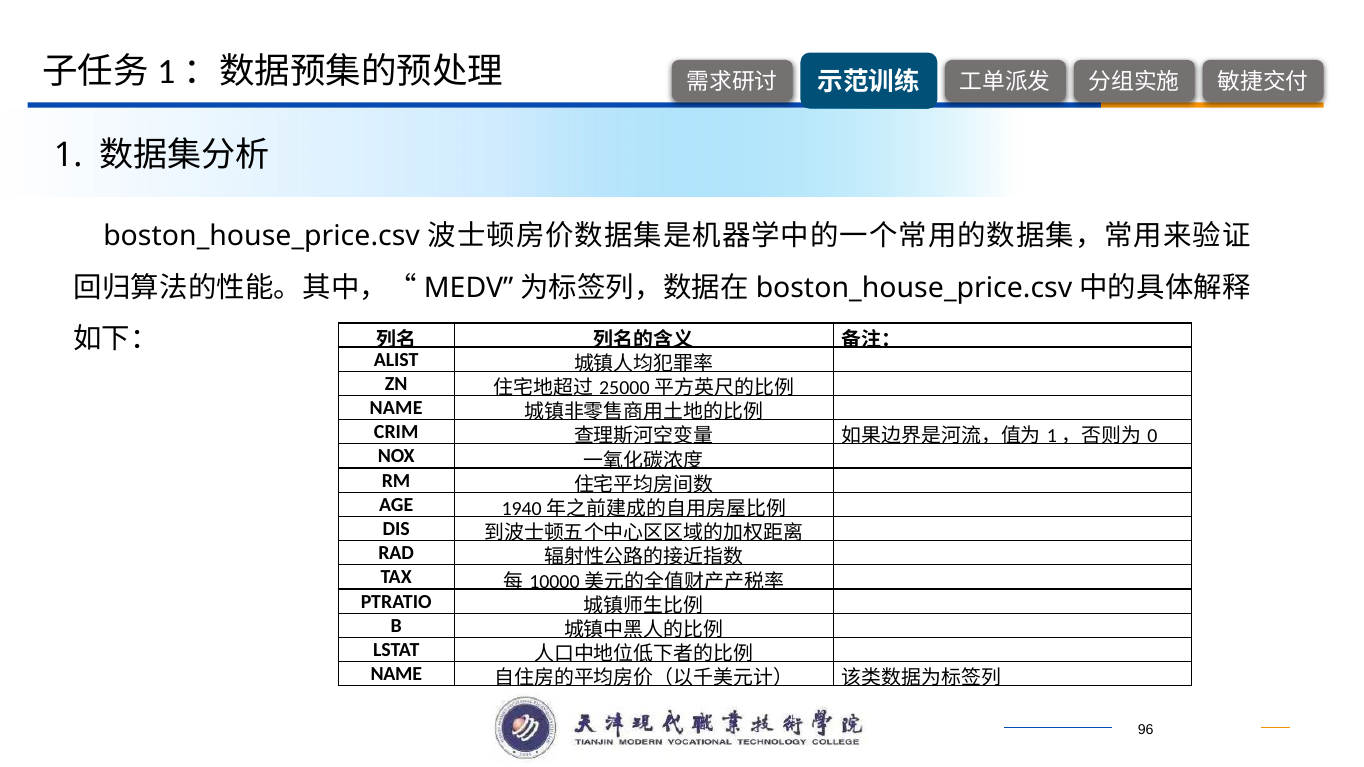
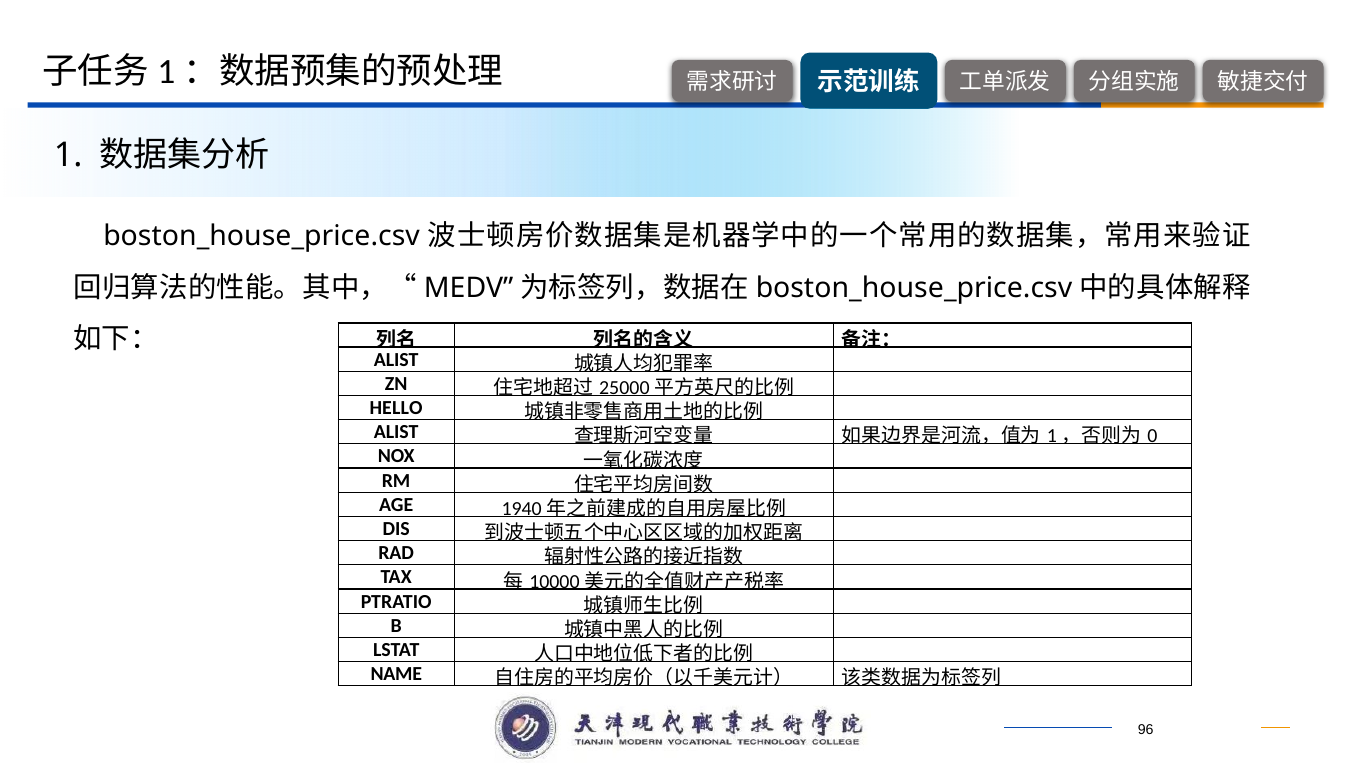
NAME at (396, 408): NAME -> HELLO
CRIM at (396, 432): CRIM -> ALIST
